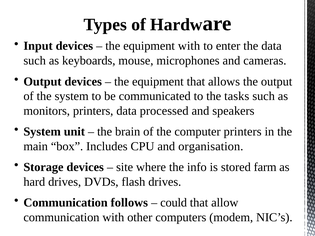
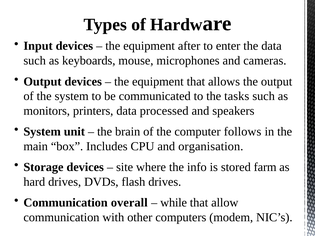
equipment with: with -> after
computer printers: printers -> follows
follows: follows -> overall
could: could -> while
